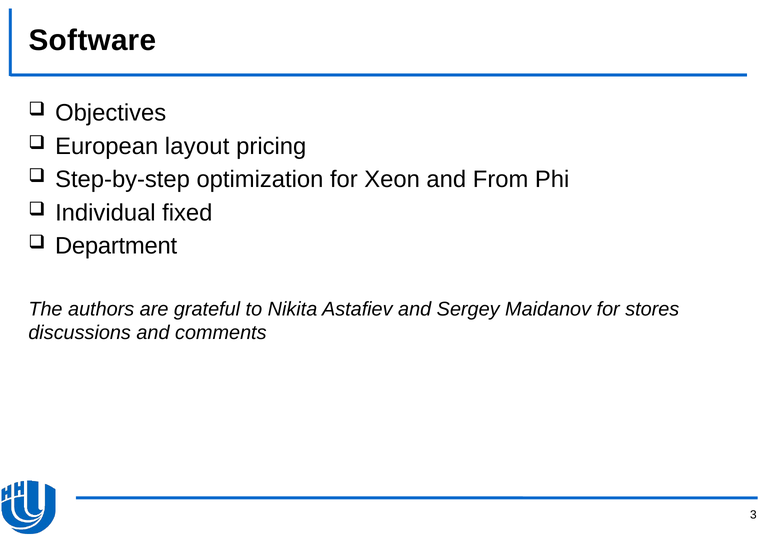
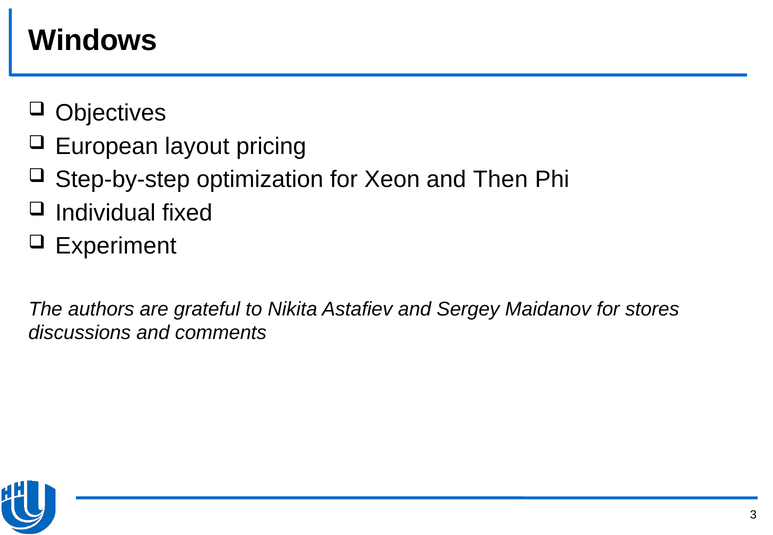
Software: Software -> Windows
From: From -> Then
Department: Department -> Experiment
